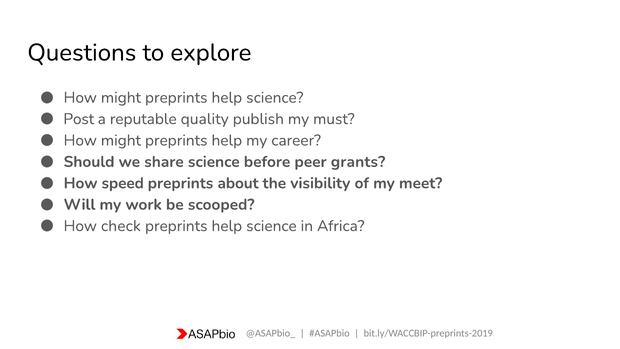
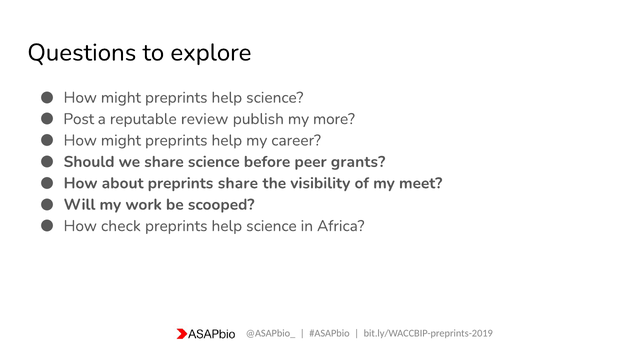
quality: quality -> review
must: must -> more
speed: speed -> about
preprints about: about -> share
